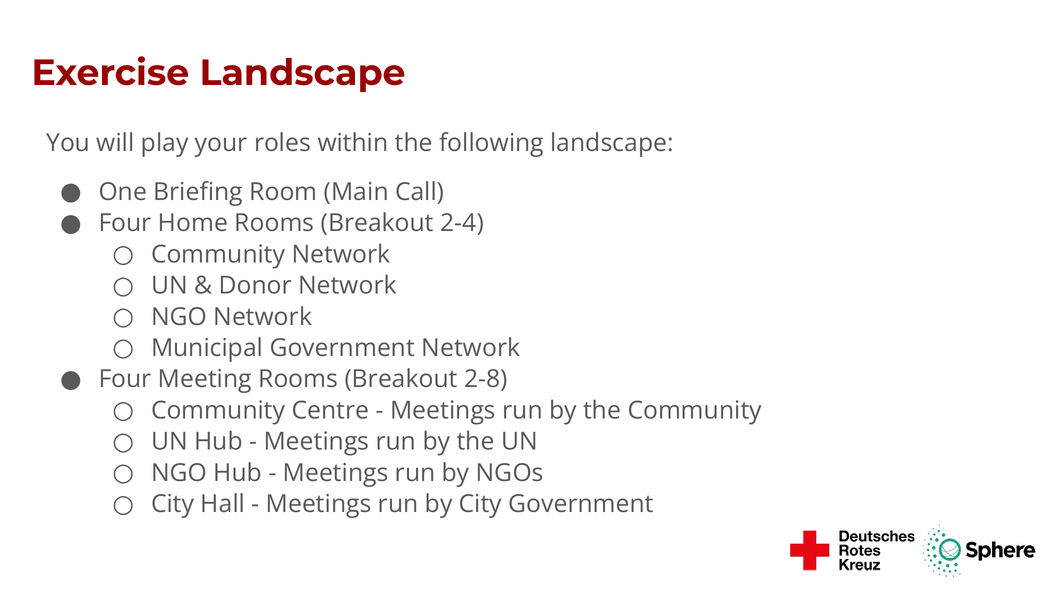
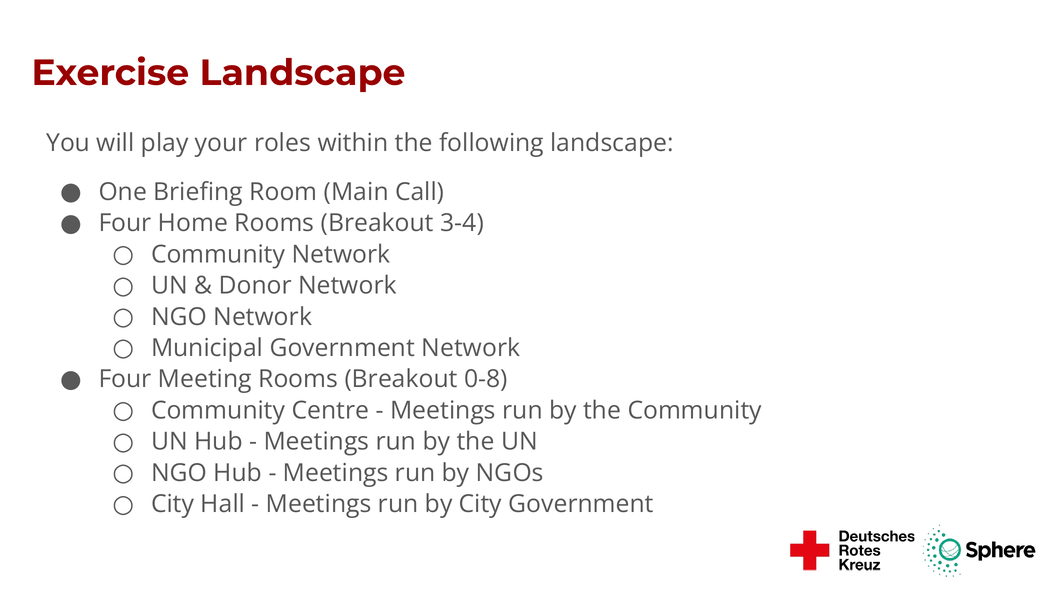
2-4: 2-4 -> 3-4
2-8: 2-8 -> 0-8
